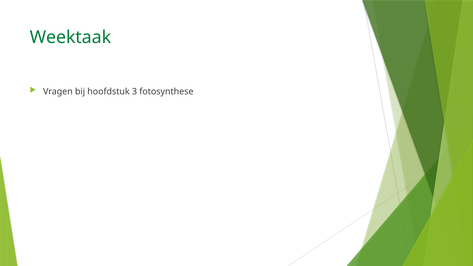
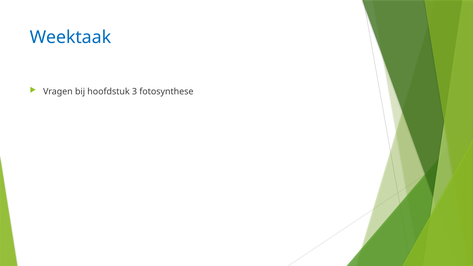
Weektaak colour: green -> blue
